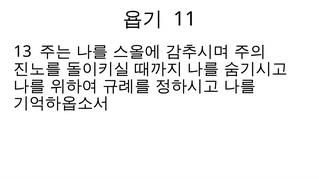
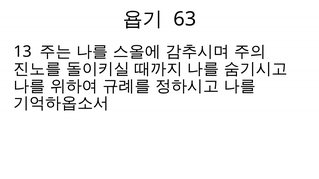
11: 11 -> 63
